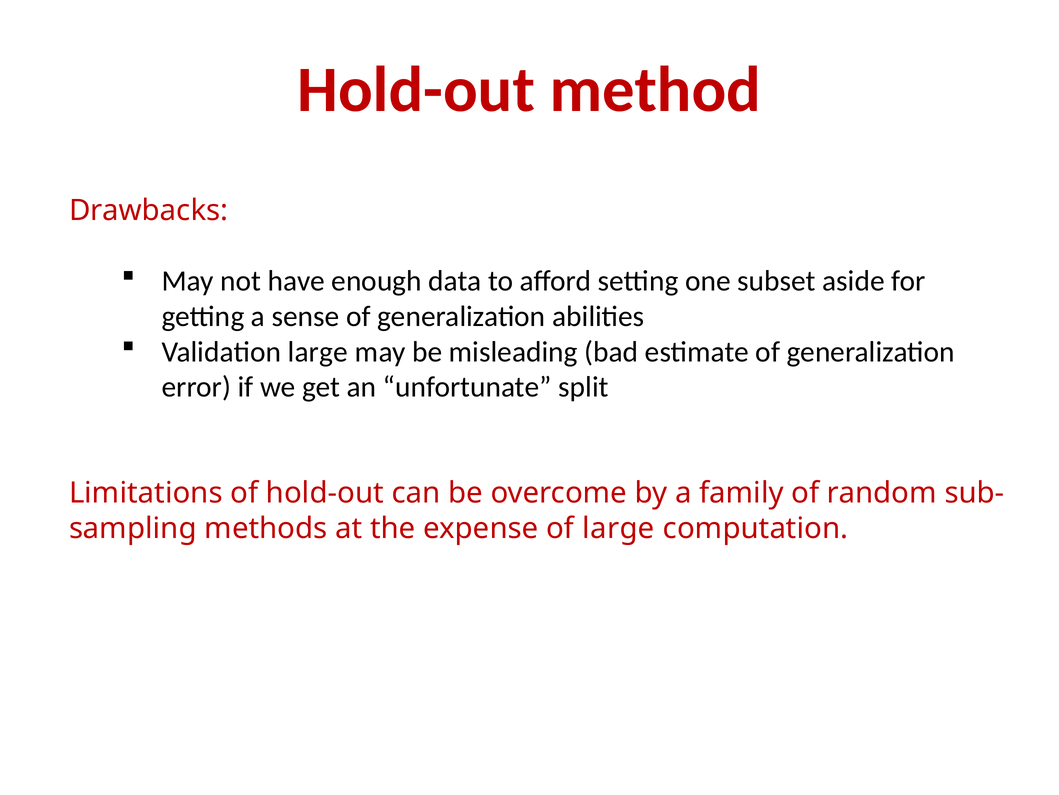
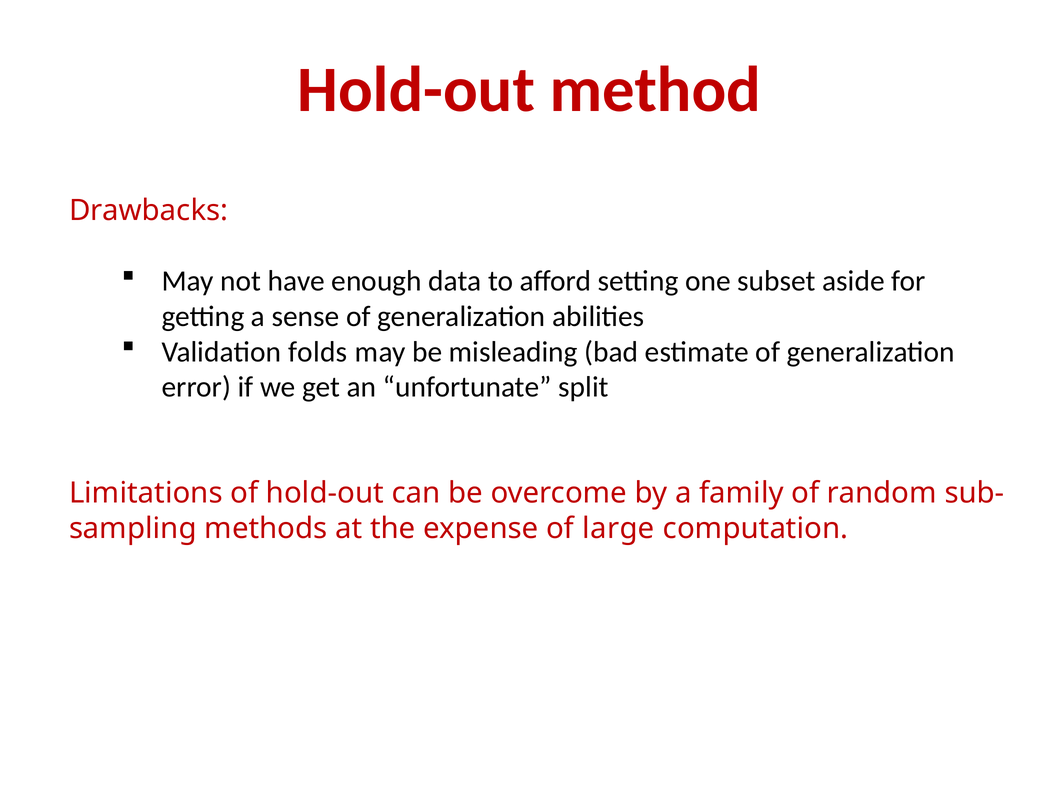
Validation large: large -> folds
